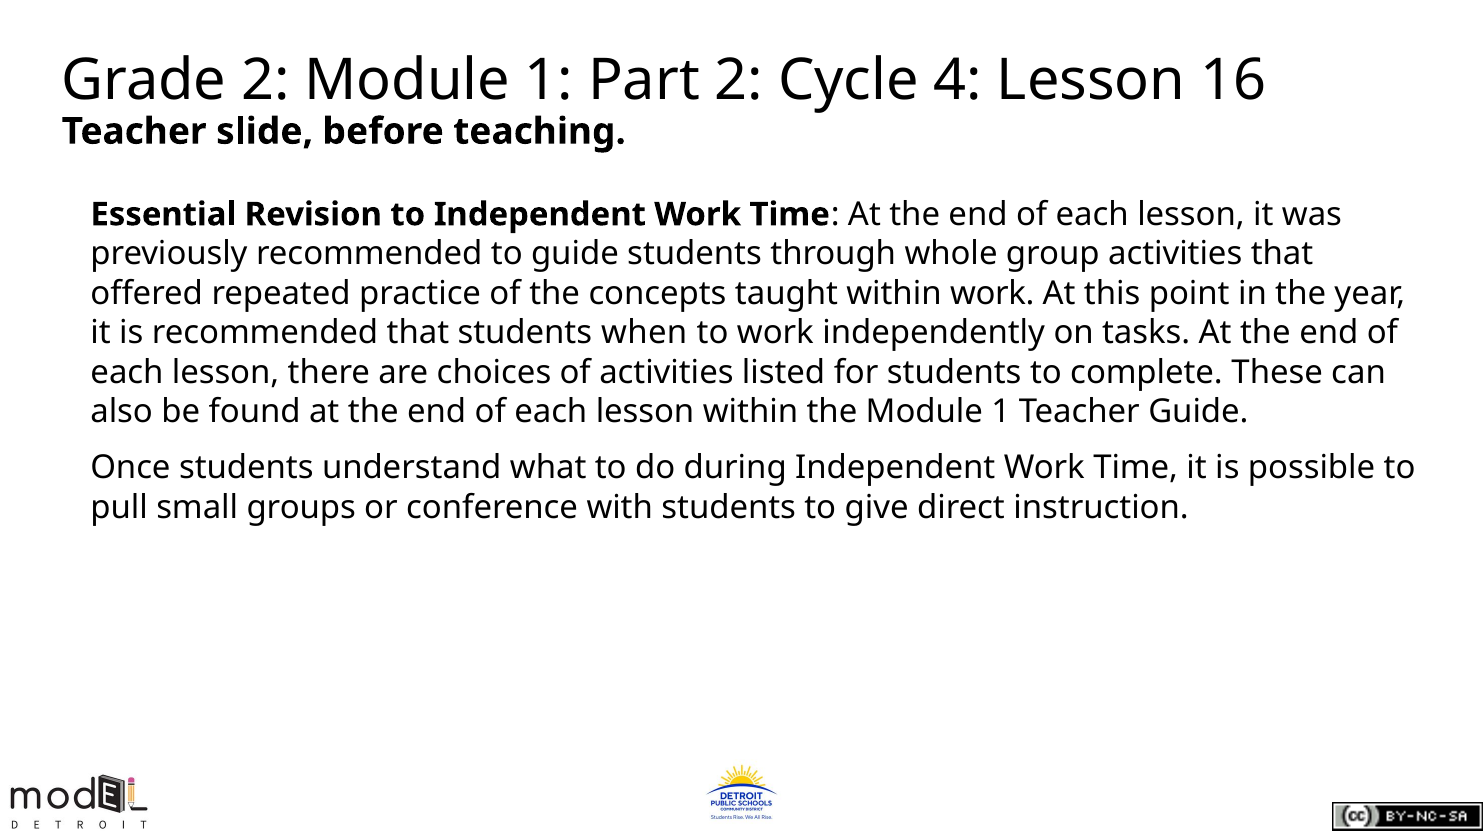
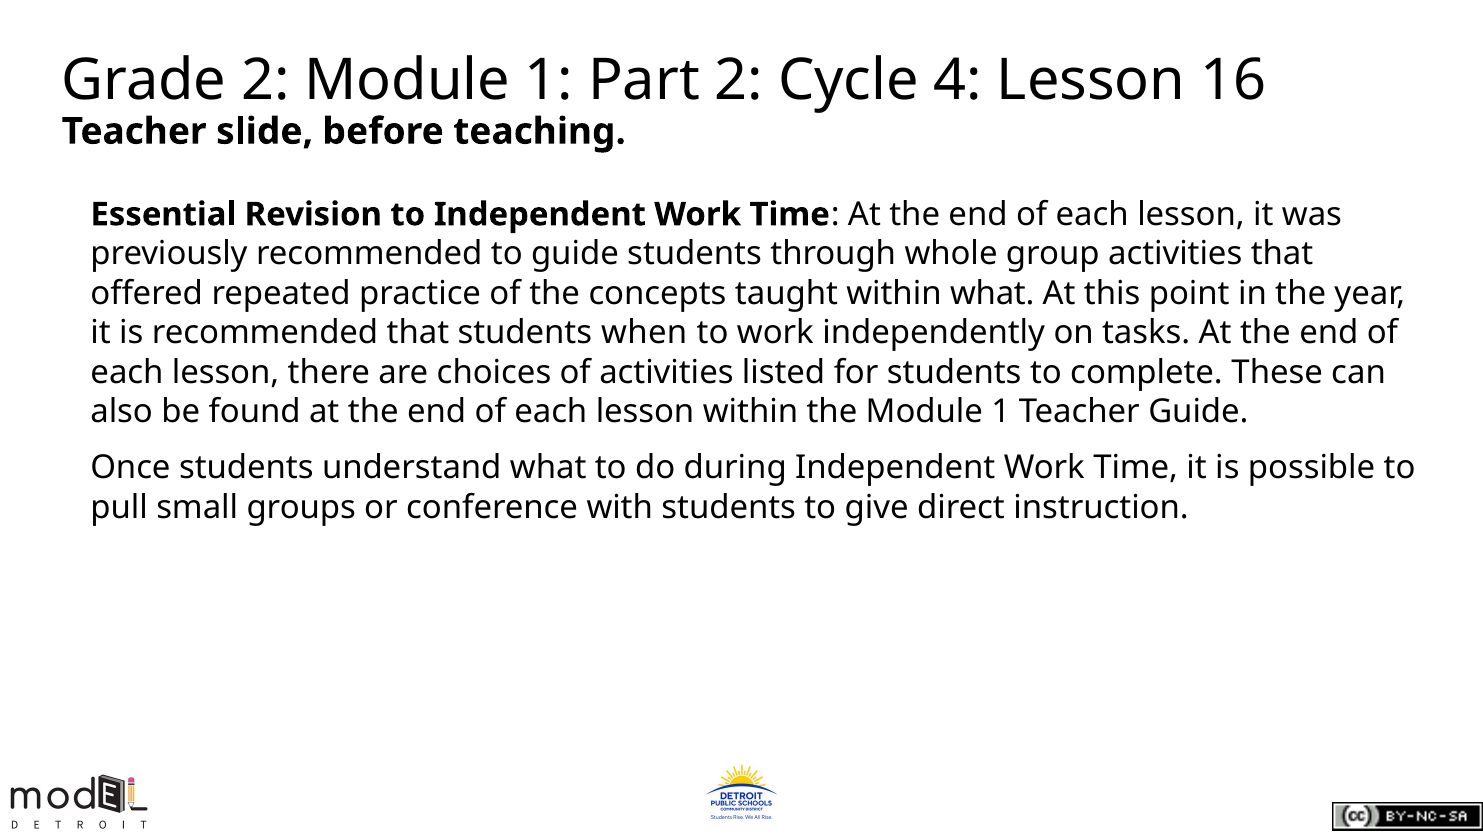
within work: work -> what
